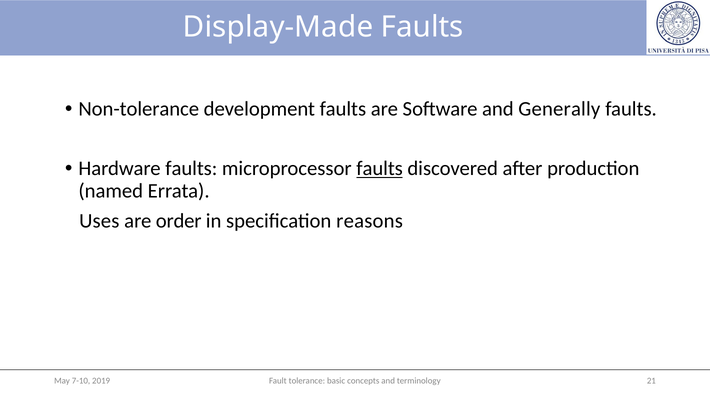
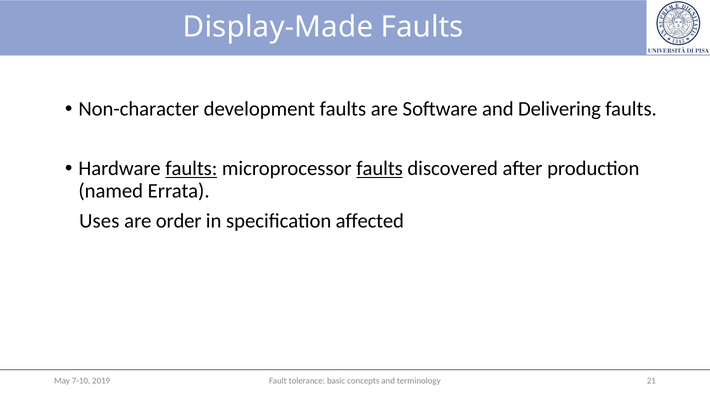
Non-tolerance: Non-tolerance -> Non-character
Generally: Generally -> Delivering
faults at (191, 169) underline: none -> present
reasons: reasons -> affected
